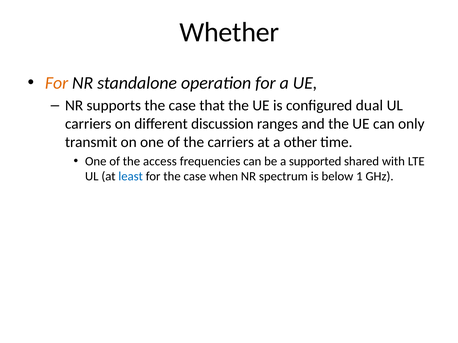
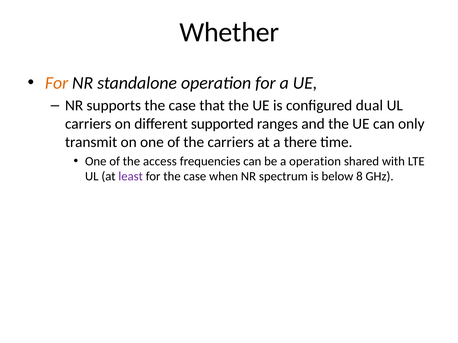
discussion: discussion -> supported
other: other -> there
a supported: supported -> operation
least colour: blue -> purple
1: 1 -> 8
